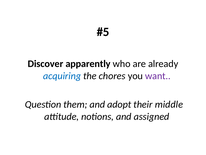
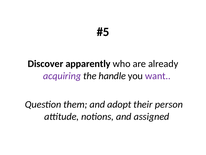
acquiring colour: blue -> purple
chores: chores -> handle
middle: middle -> person
